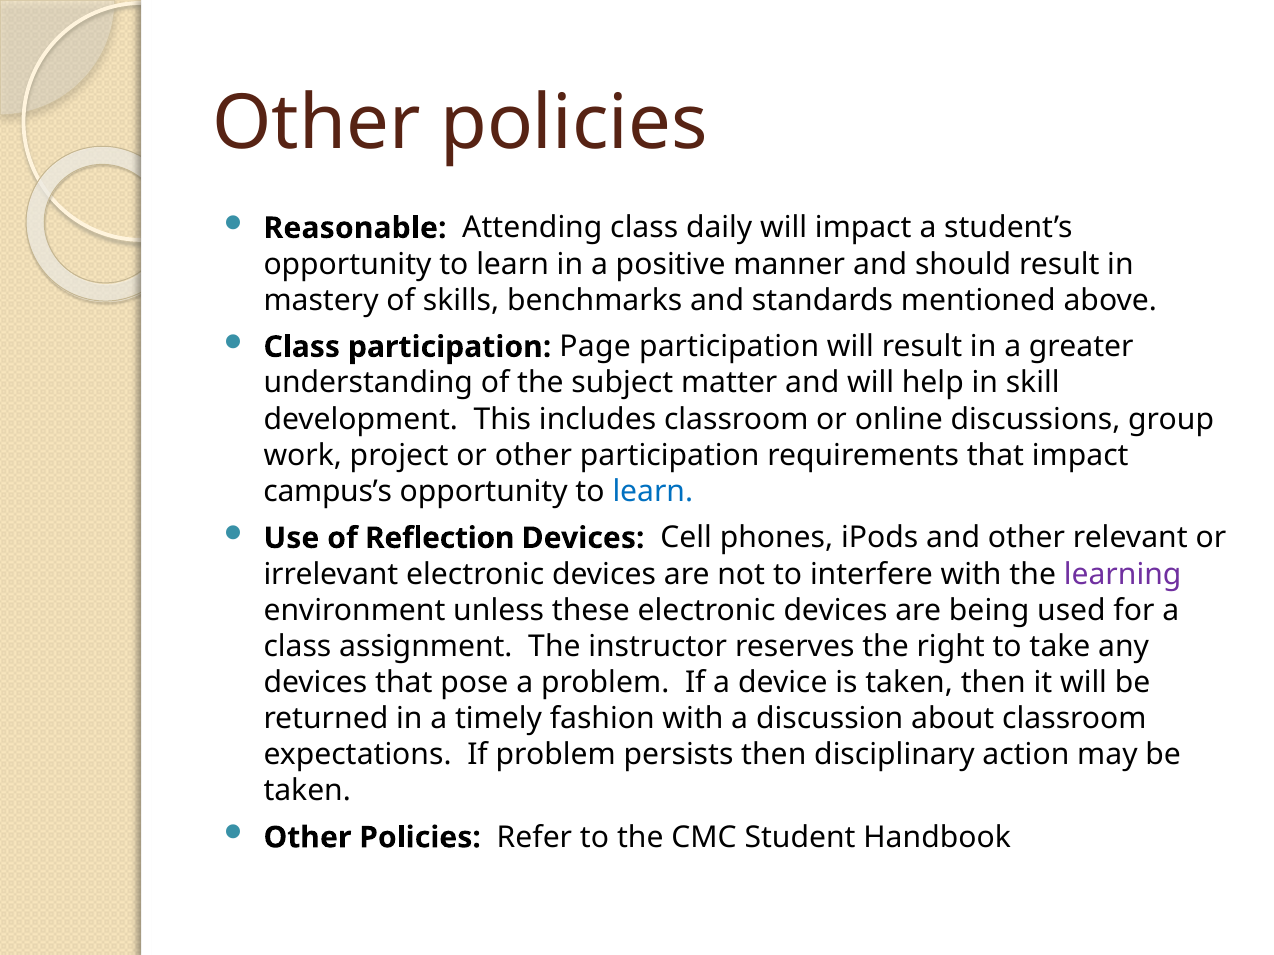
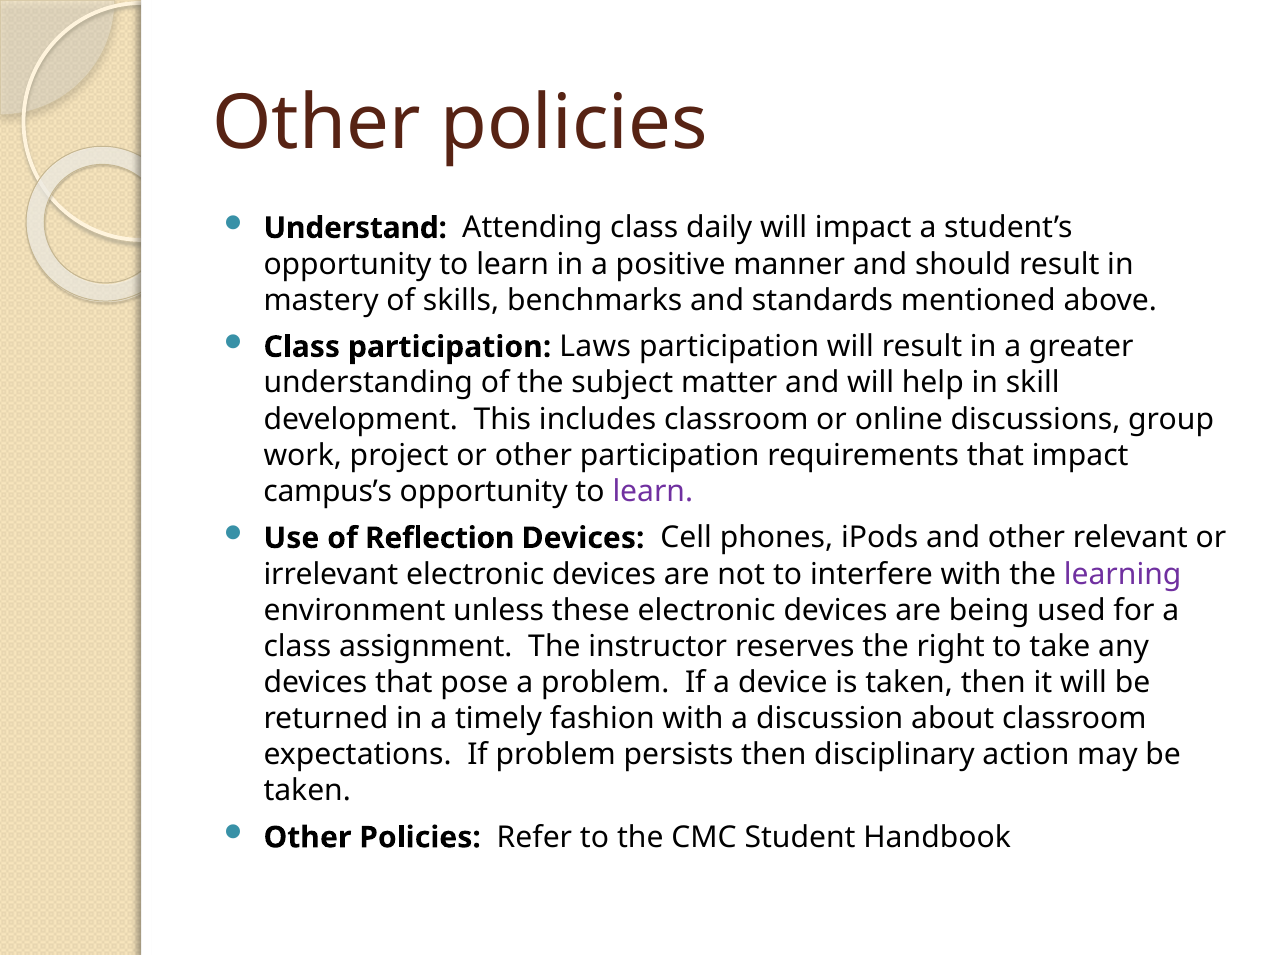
Reasonable: Reasonable -> Understand
Page: Page -> Laws
learn at (653, 492) colour: blue -> purple
